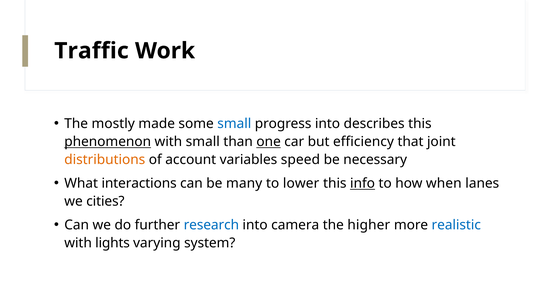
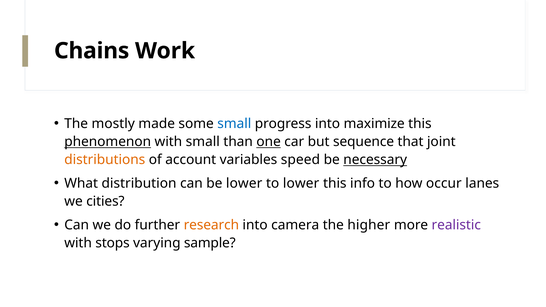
Traffic: Traffic -> Chains
describes: describes -> maximize
efficiency: efficiency -> sequence
necessary underline: none -> present
interactions: interactions -> distribution
be many: many -> lower
info underline: present -> none
when: when -> occur
research colour: blue -> orange
realistic colour: blue -> purple
lights: lights -> stops
system: system -> sample
